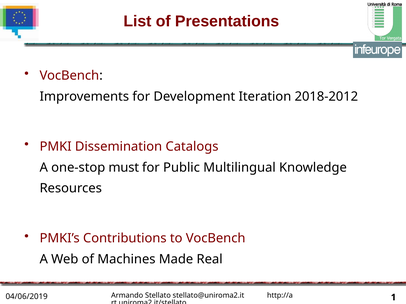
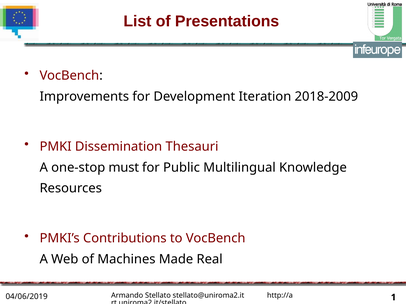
2018-2012: 2018-2012 -> 2018-2009
Catalogs: Catalogs -> Thesauri
